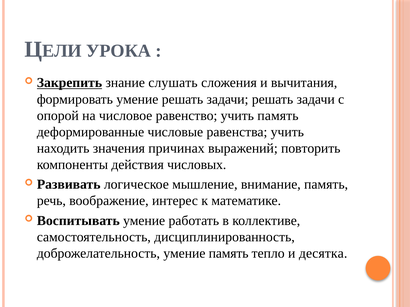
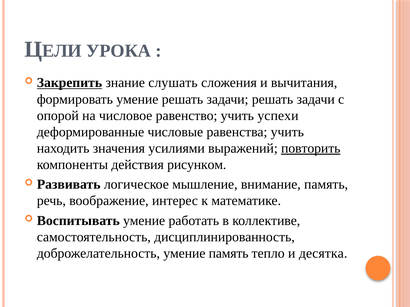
учить память: память -> успехи
причинах: причинах -> усилиями
повторить underline: none -> present
числовых: числовых -> рисунком
